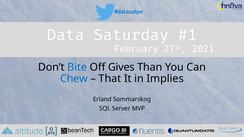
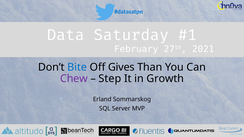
Chew colour: blue -> purple
That: That -> Step
Implies: Implies -> Growth
